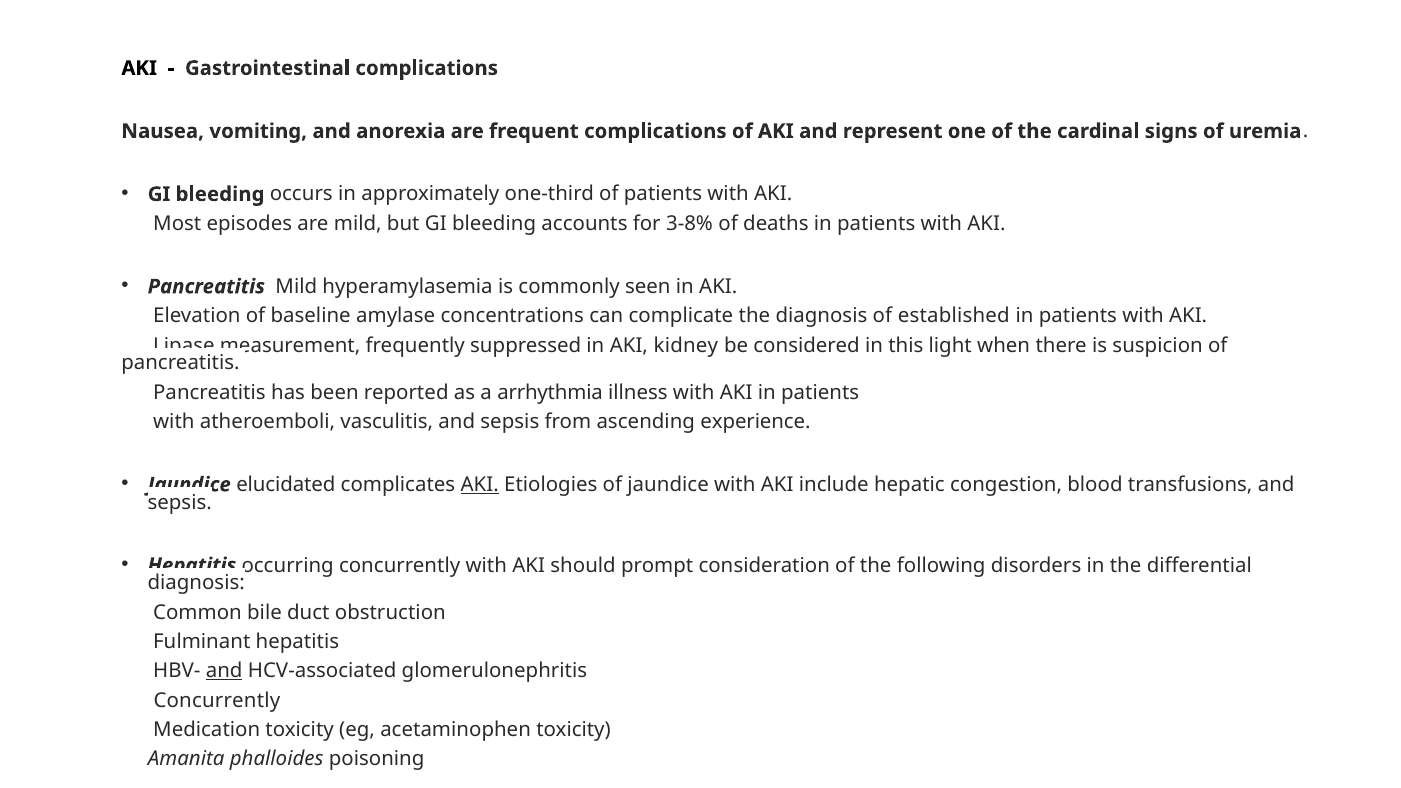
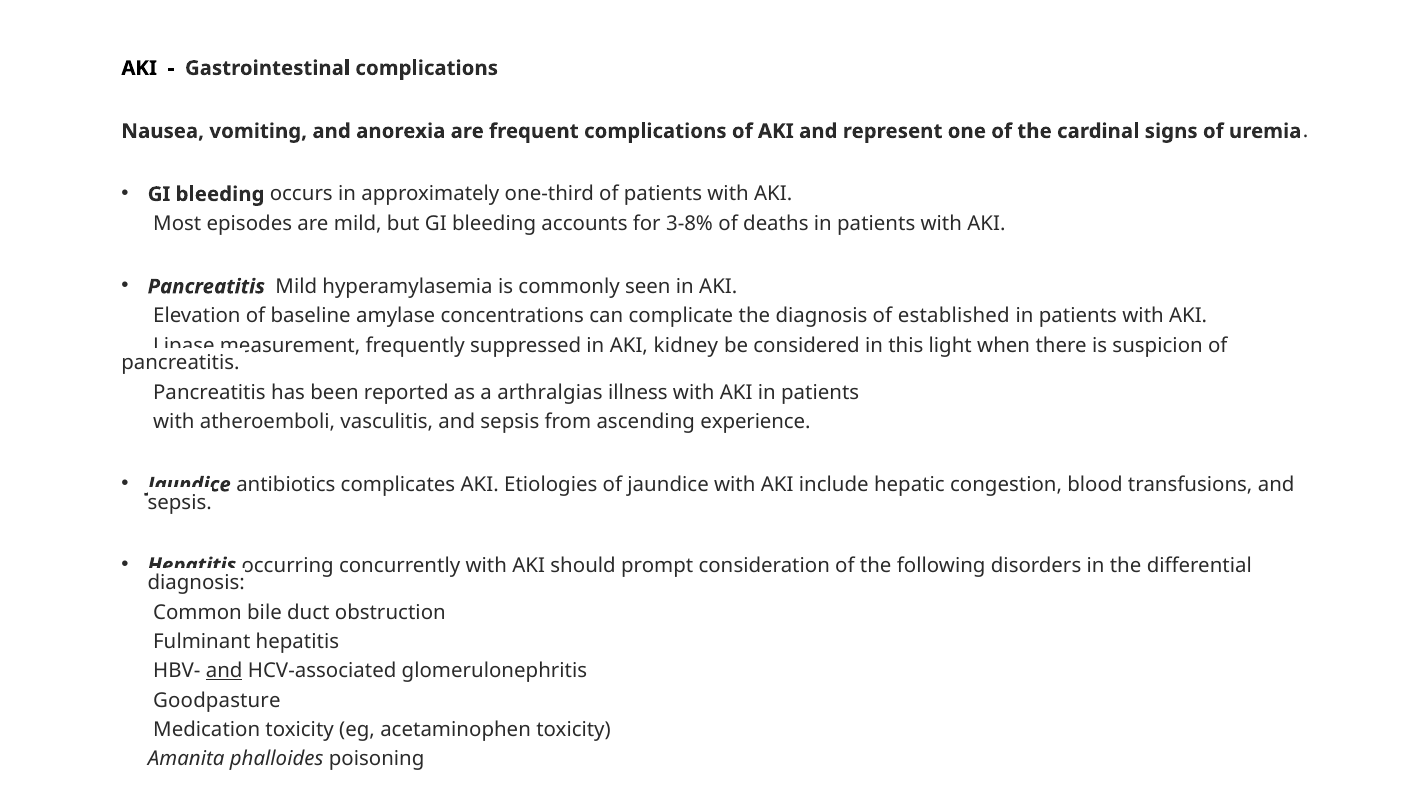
arrhythmia: arrhythmia -> arthralgias
elucidated: elucidated -> antibiotics
AKI at (480, 485) underline: present -> none
Concurrently at (217, 700): Concurrently -> Goodpasture
